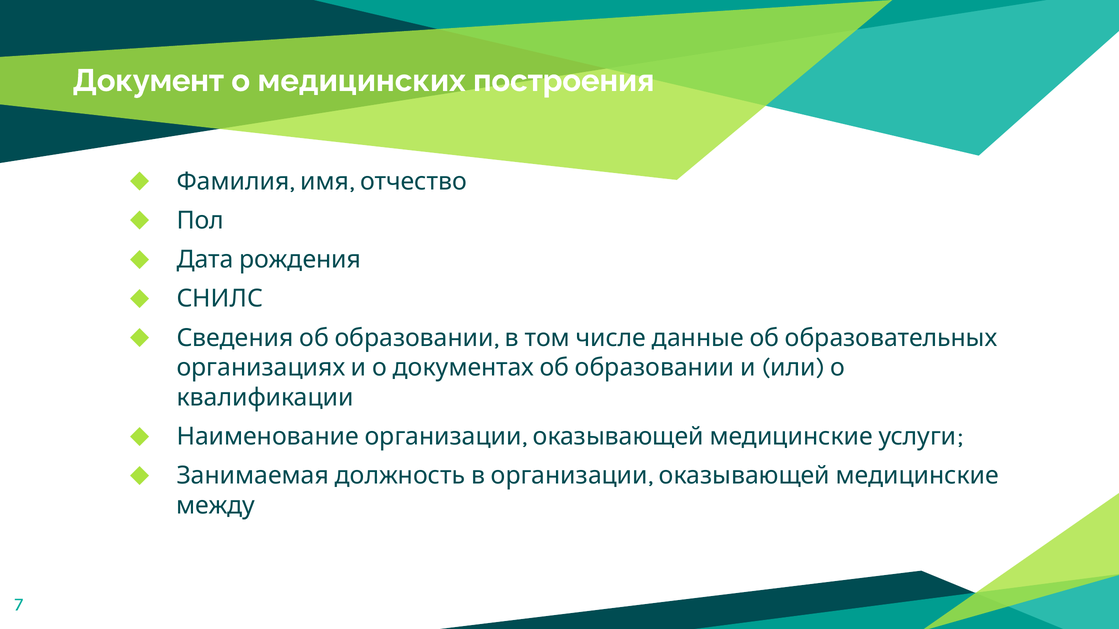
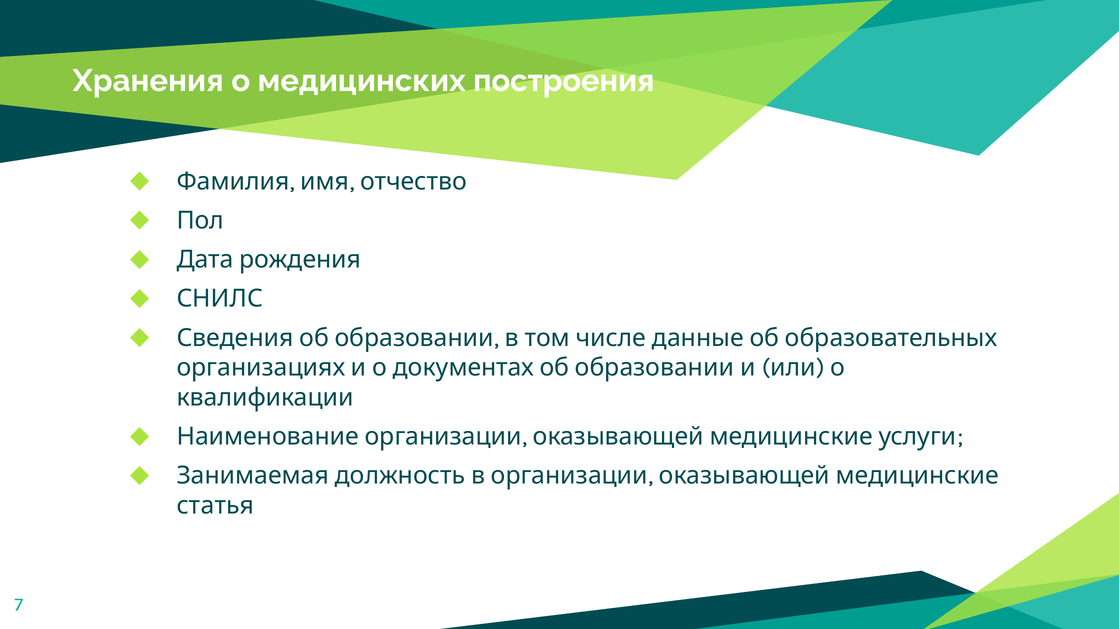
Документ: Документ -> Хранения
между: между -> статья
